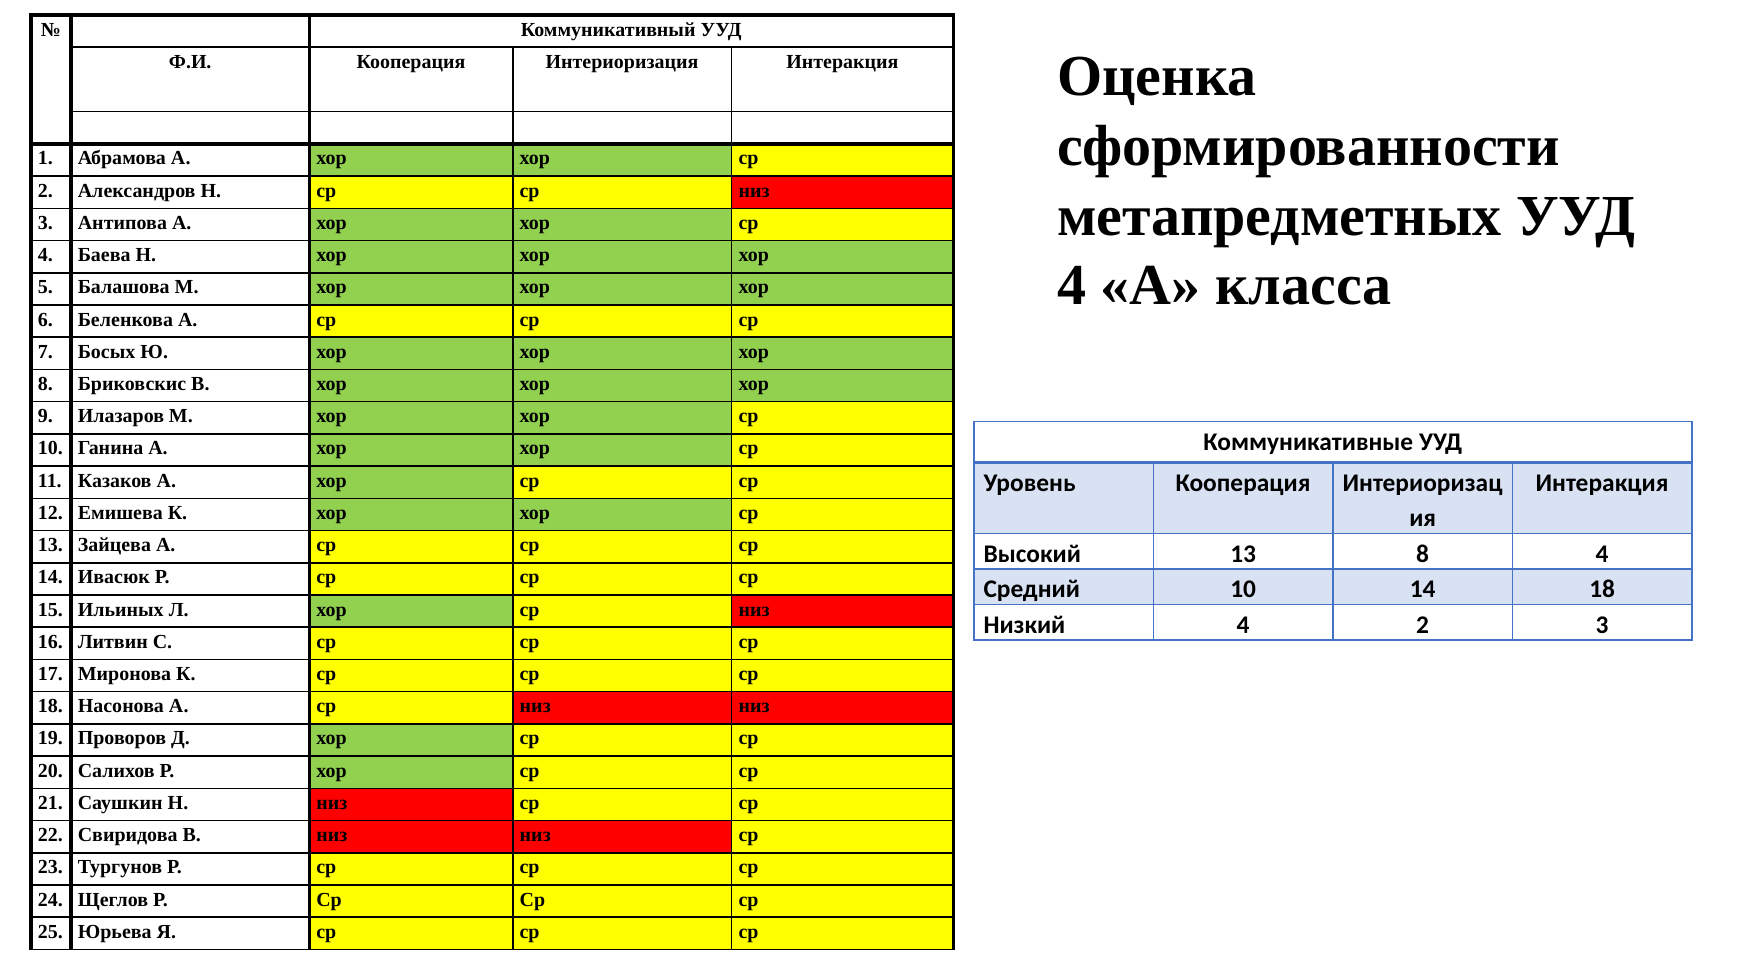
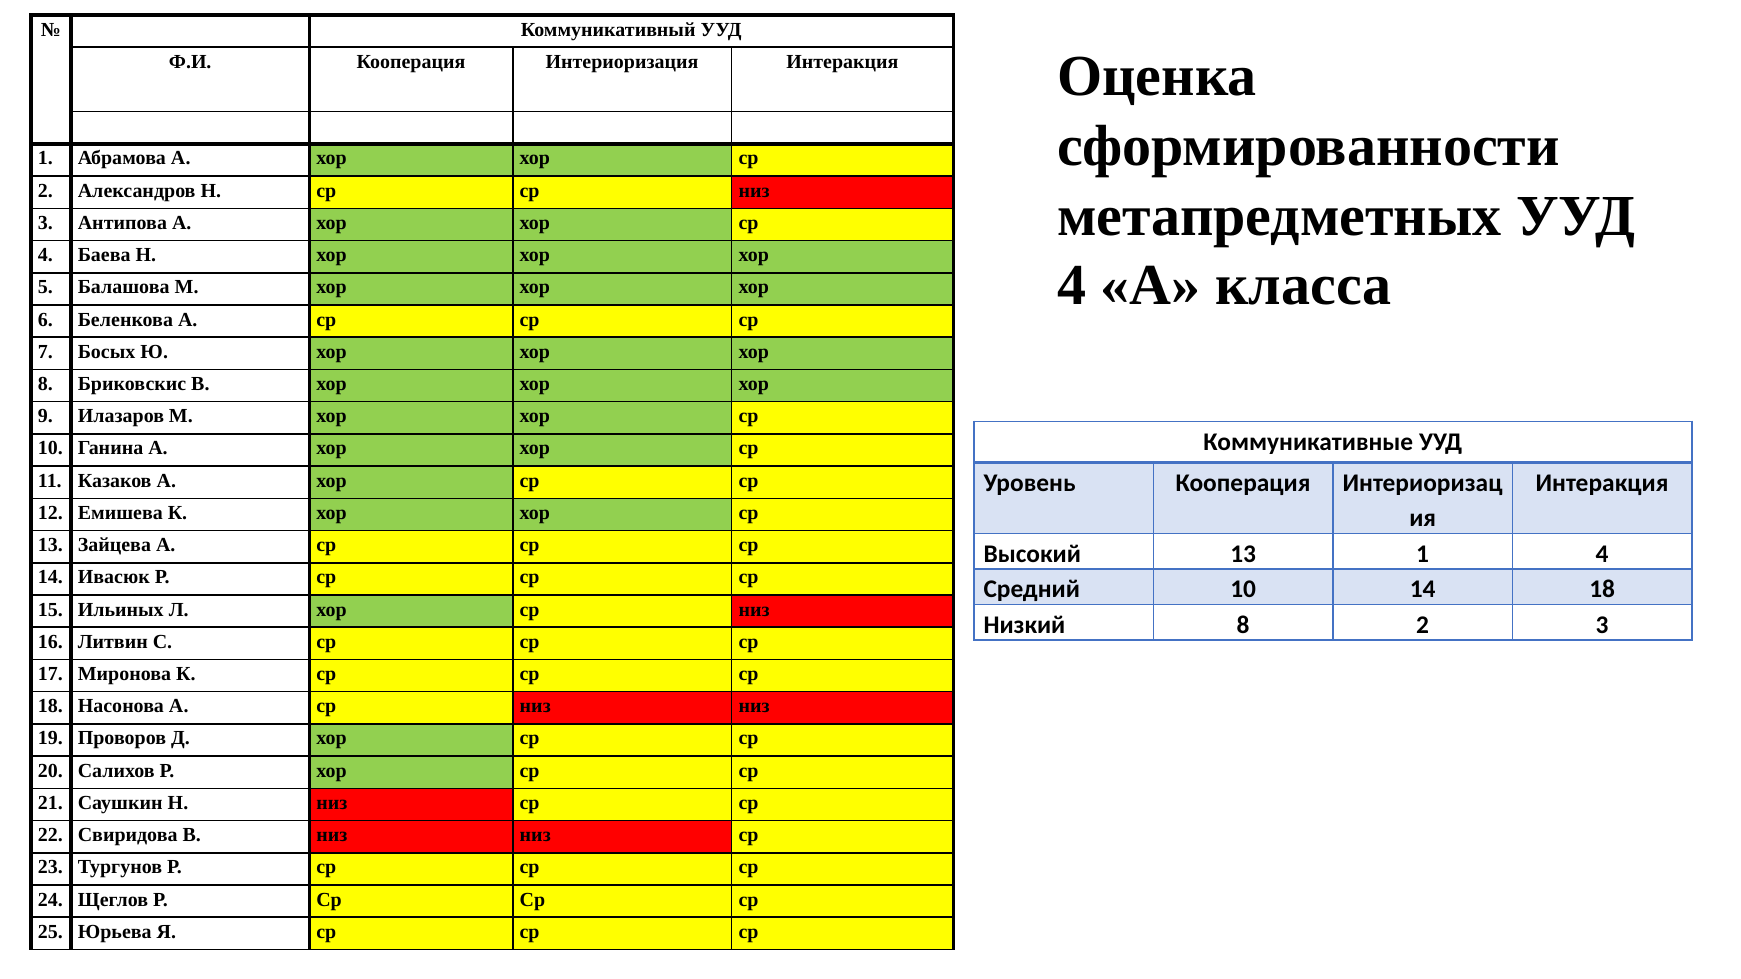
13 8: 8 -> 1
Низкий 4: 4 -> 8
